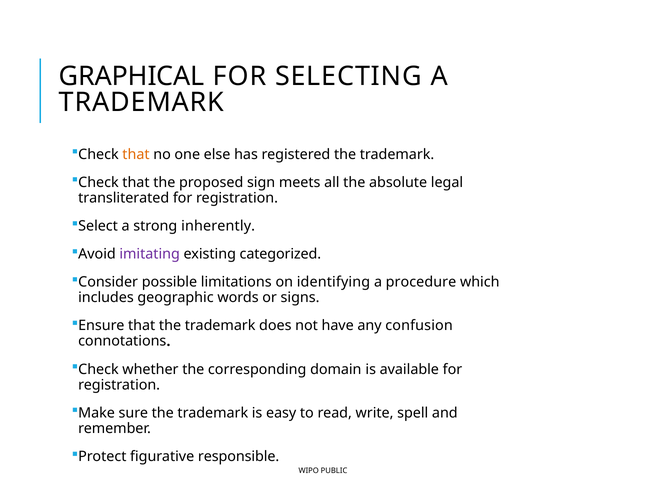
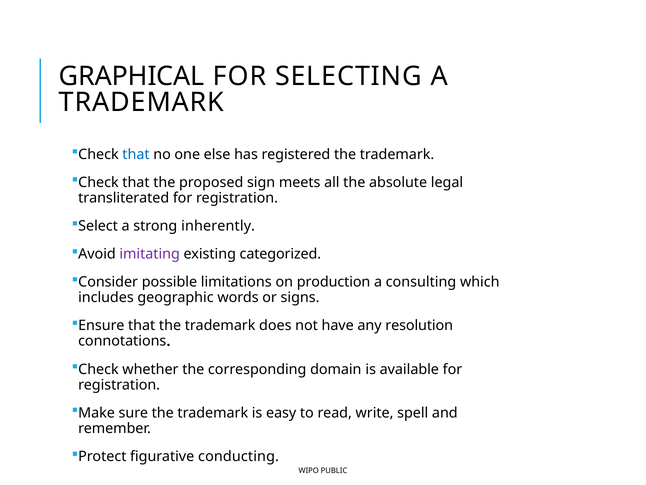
that at (136, 154) colour: orange -> blue
identifying: identifying -> production
procedure: procedure -> consulting
confusion: confusion -> resolution
responsible: responsible -> conducting
